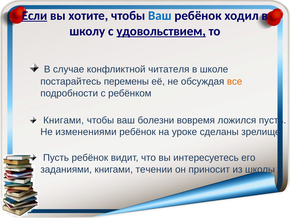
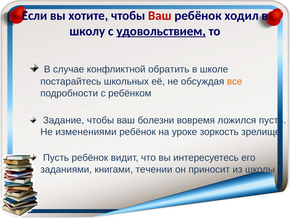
Если underline: present -> none
Ваш at (160, 16) colour: blue -> red
читателя: читателя -> обратить
перемены: перемены -> школьных
Книгами at (64, 120): Книгами -> Задание
сделаны: сделаны -> зоркость
